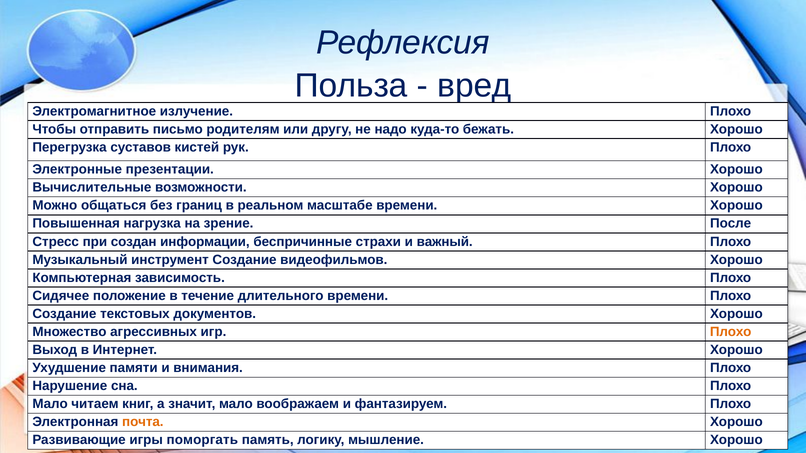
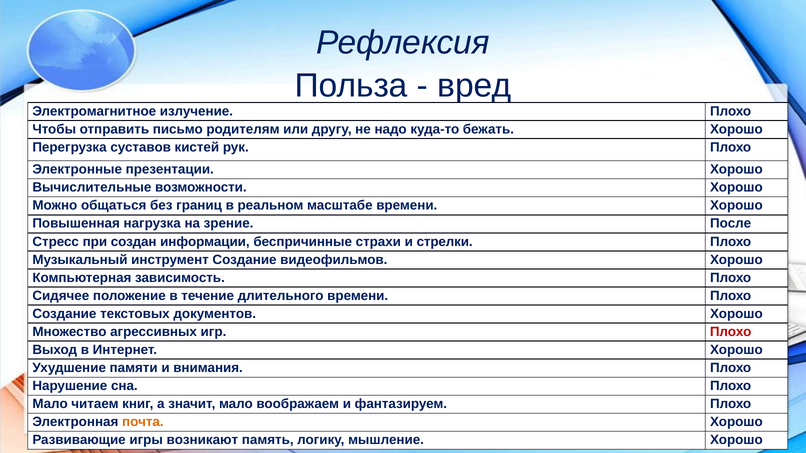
важный: важный -> стрелки
Плохо at (731, 332) colour: orange -> red
поморгать: поморгать -> возникают
